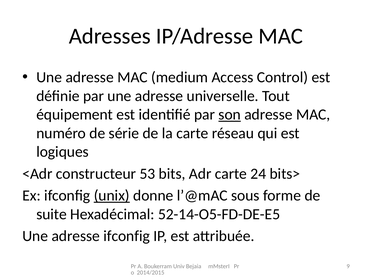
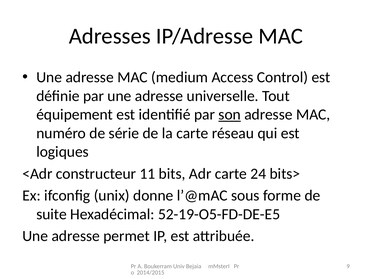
53: 53 -> 11
unix underline: present -> none
52-14-O5-FD-DE-E5: 52-14-O5-FD-DE-E5 -> 52-19-O5-FD-DE-E5
adresse ifconfig: ifconfig -> permet
